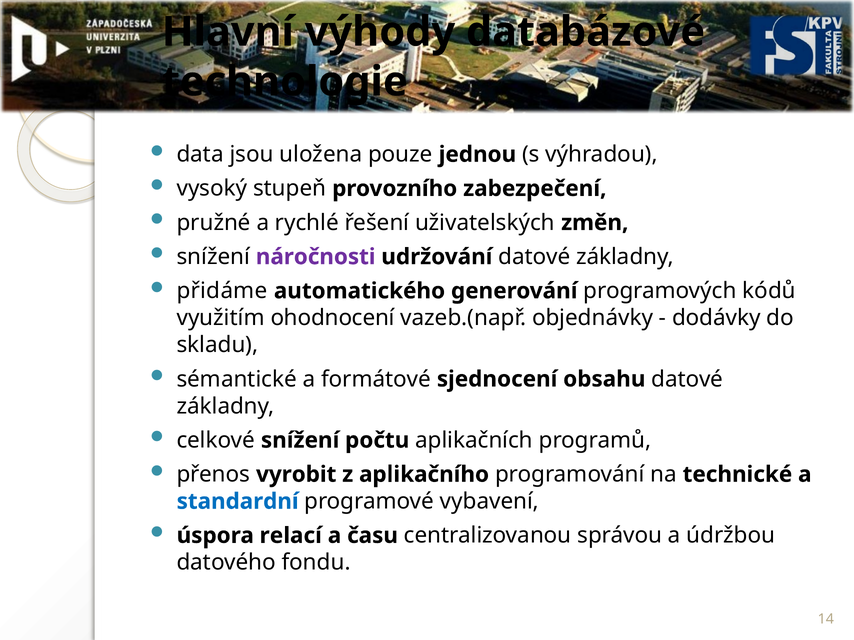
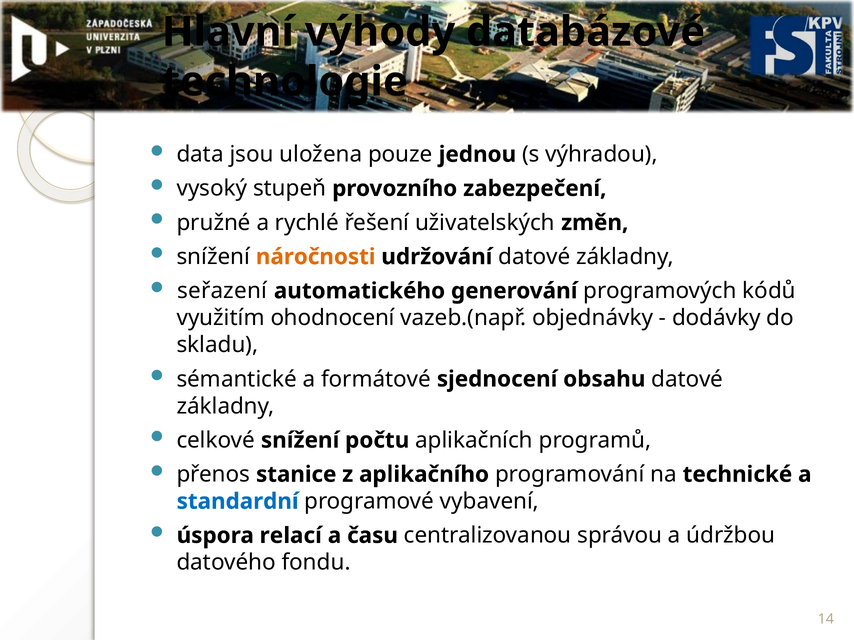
náročnosti colour: purple -> orange
přidáme: přidáme -> seřazení
vyrobit: vyrobit -> stanice
